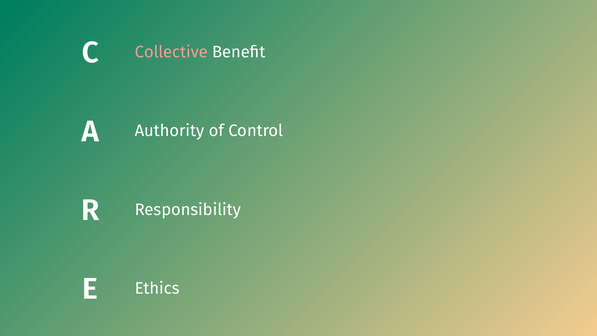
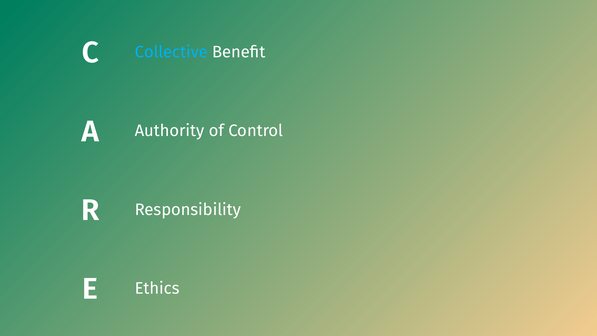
Collective colour: pink -> light blue
